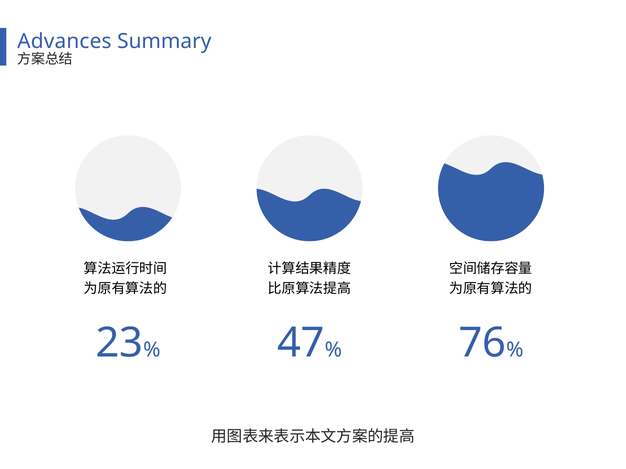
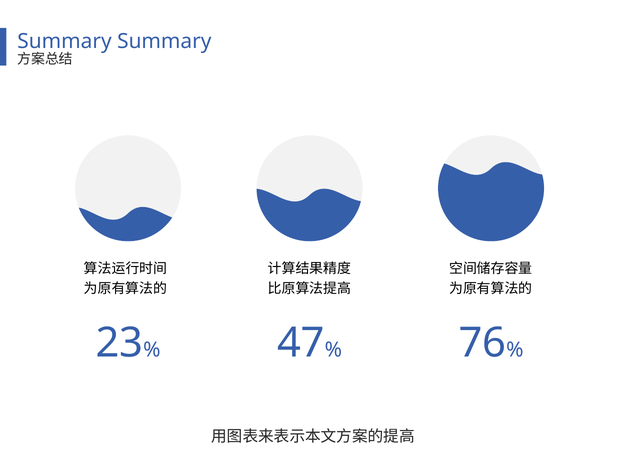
Advances at (64, 41): Advances -> Summary
